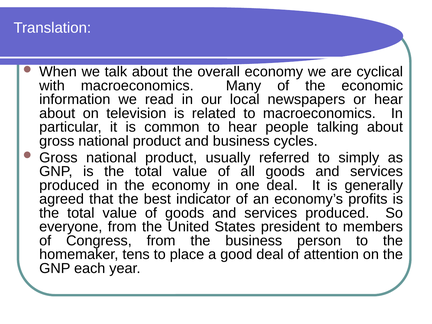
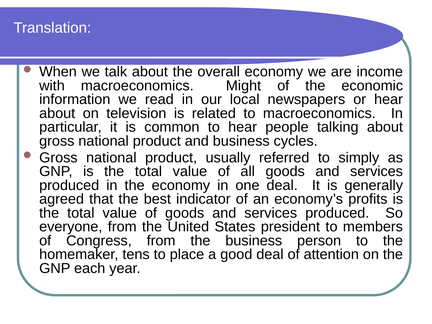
cyclical: cyclical -> income
Many: Many -> Might
